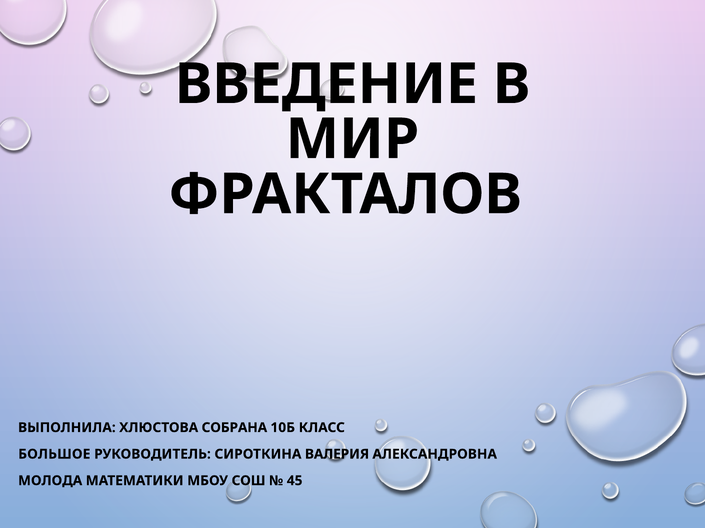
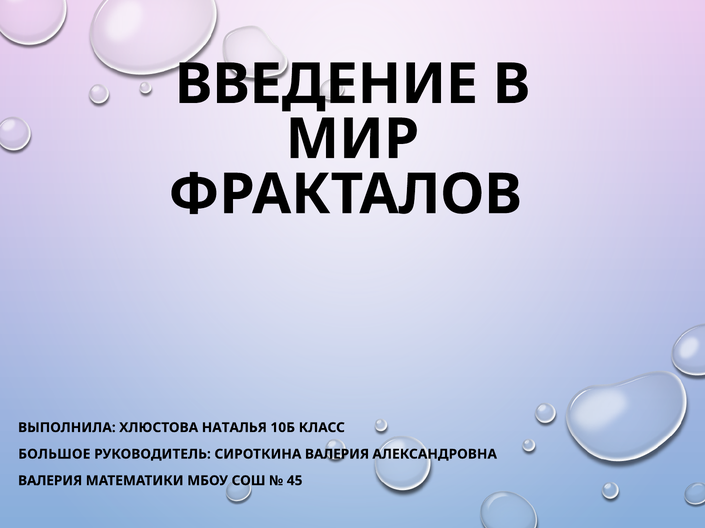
СОБРАНА: СОБРАНА -> НАТАЛЬЯ
МОЛОДА at (50, 481): МОЛОДА -> ВАЛЕРИЯ
